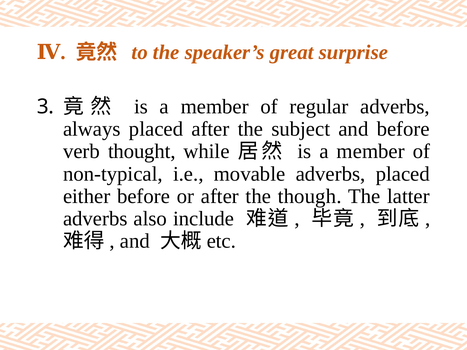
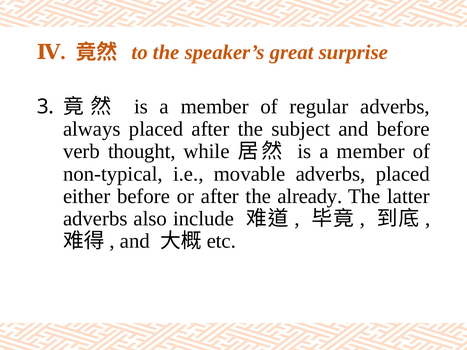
though: though -> already
